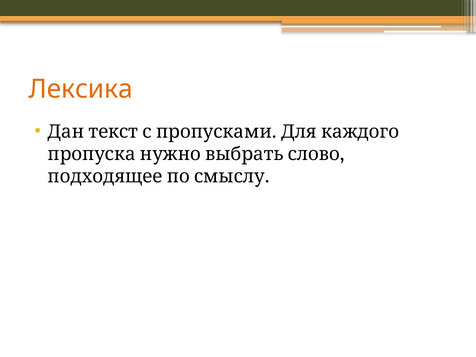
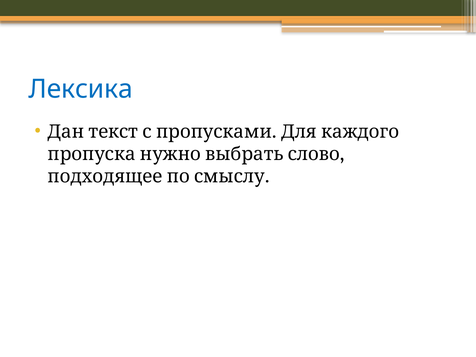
Лексика colour: orange -> blue
